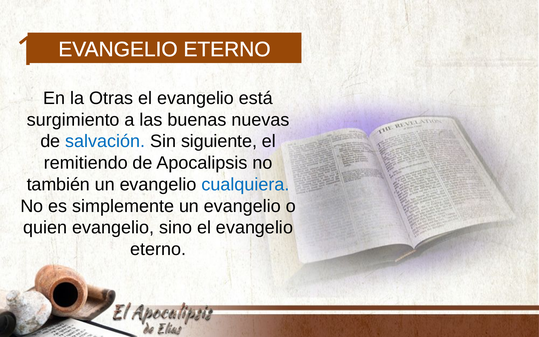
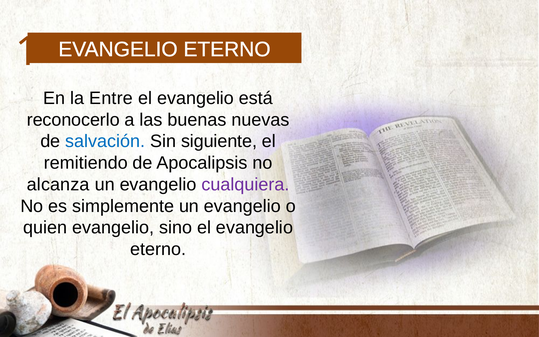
Otras: Otras -> Entre
surgimiento: surgimiento -> reconocerlo
también: también -> alcanza
cualquiera colour: blue -> purple
